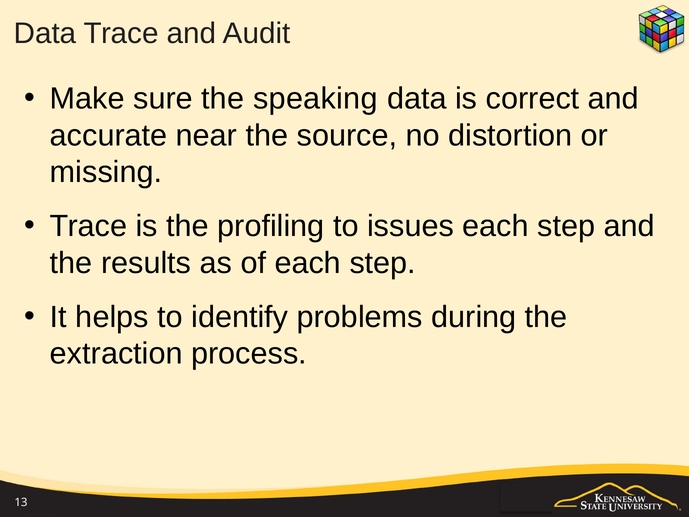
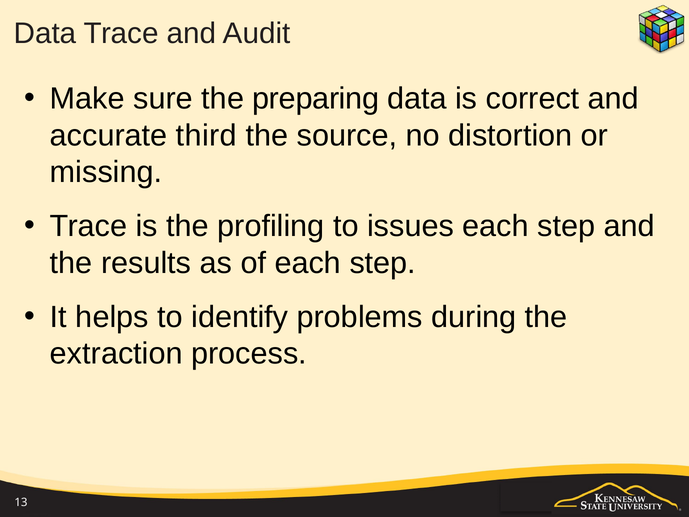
speaking: speaking -> preparing
near: near -> third
